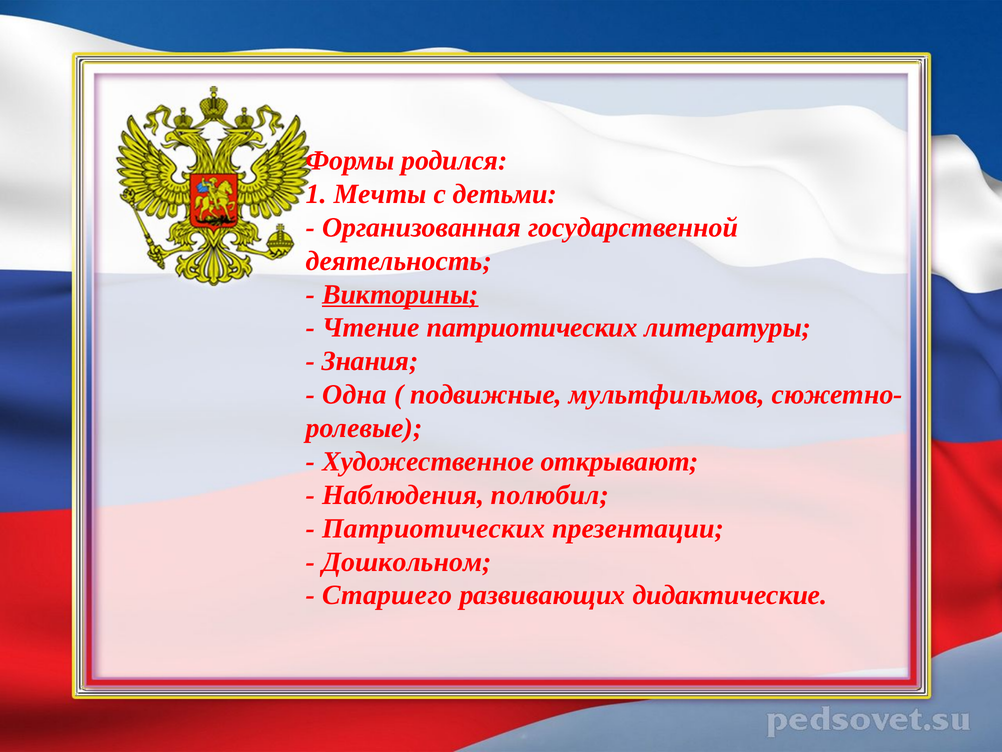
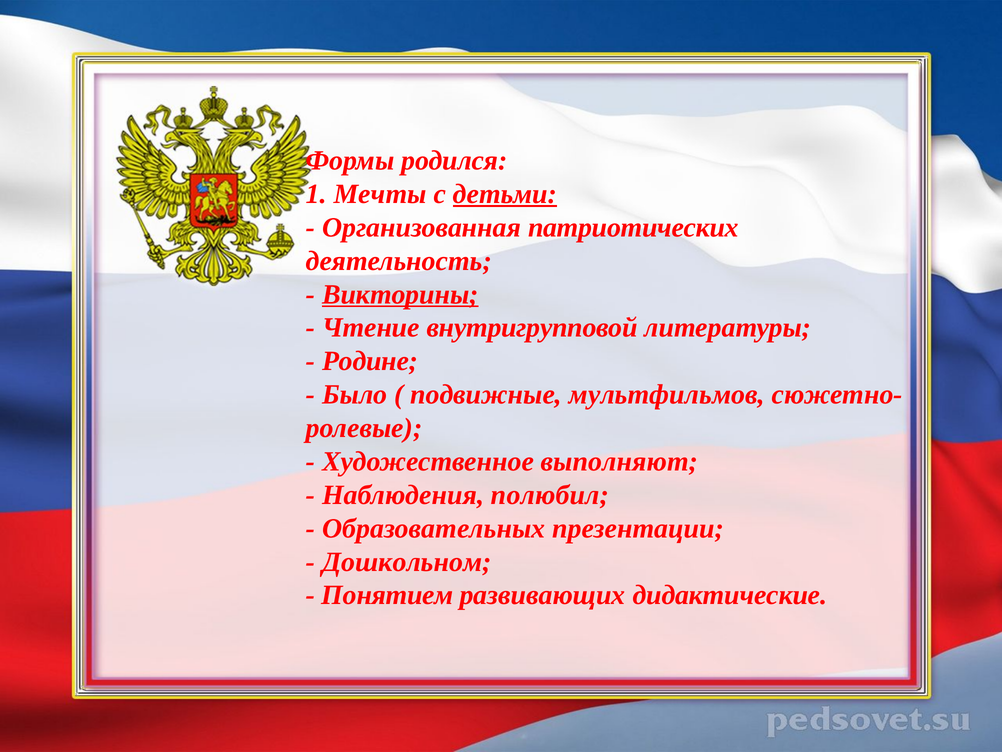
детьми underline: none -> present
государственной: государственной -> патриотических
Чтение патриотических: патриотических -> внутригрупповой
Знания: Знания -> Родине
Одна: Одна -> Было
открывают: открывают -> выполняют
Патриотических at (434, 528): Патриотических -> Образовательных
Старшего: Старшего -> Понятием
